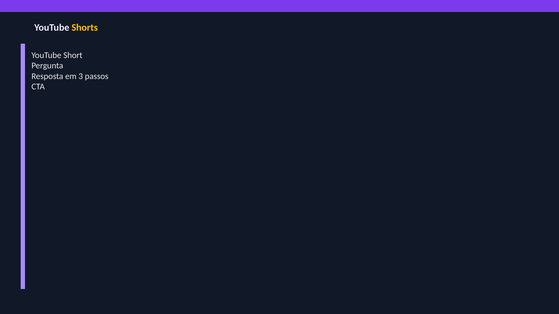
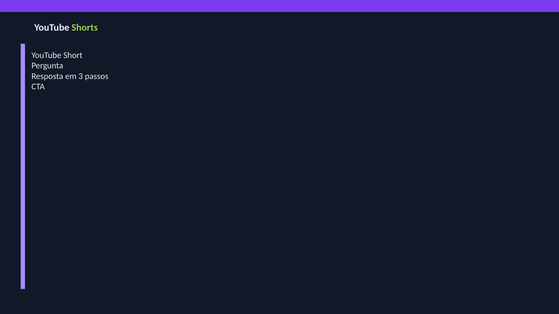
Shorts colour: yellow -> light green
